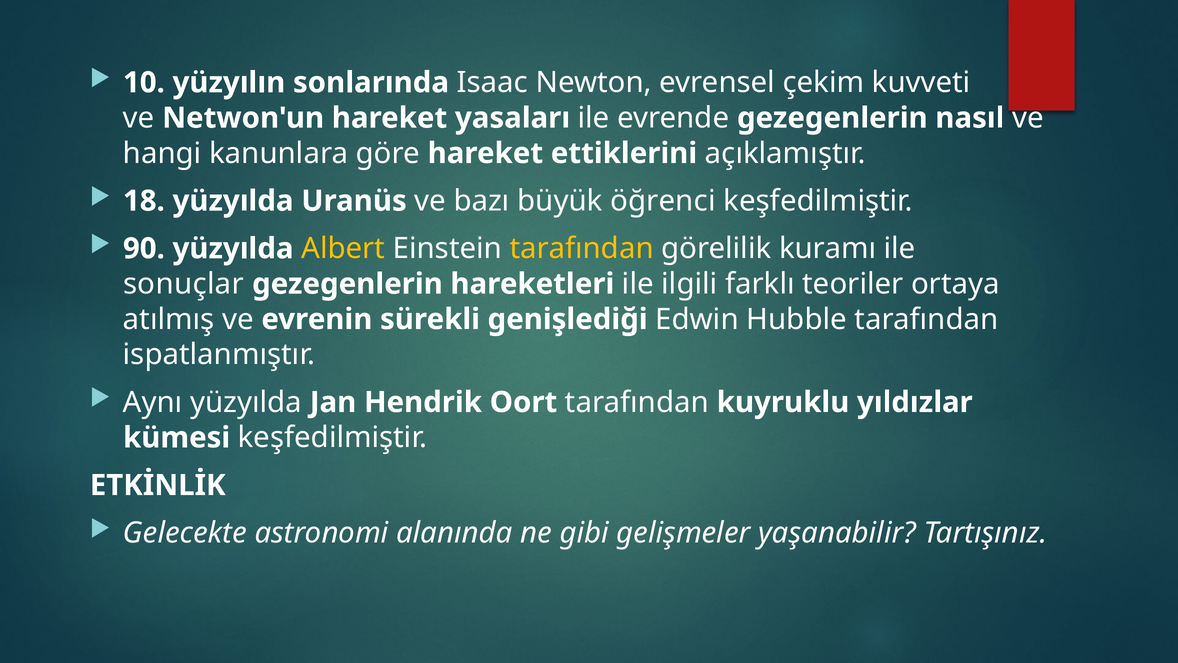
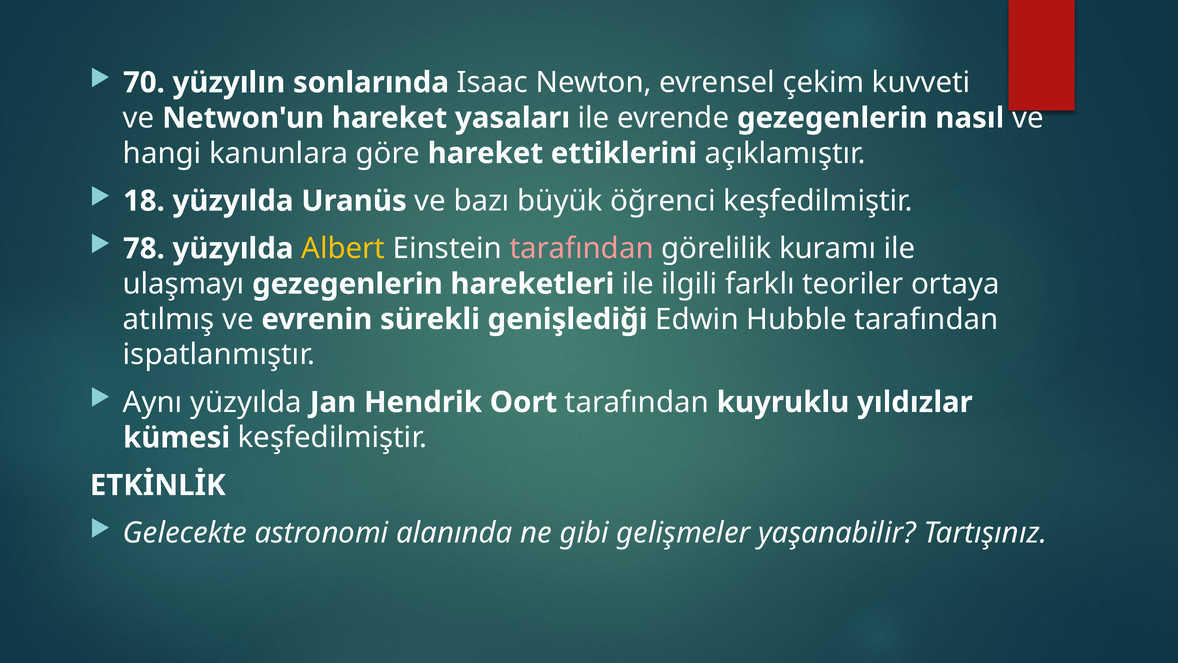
10: 10 -> 70
90: 90 -> 78
tarafından at (582, 248) colour: yellow -> pink
sonuçlar: sonuçlar -> ulaşmayı
